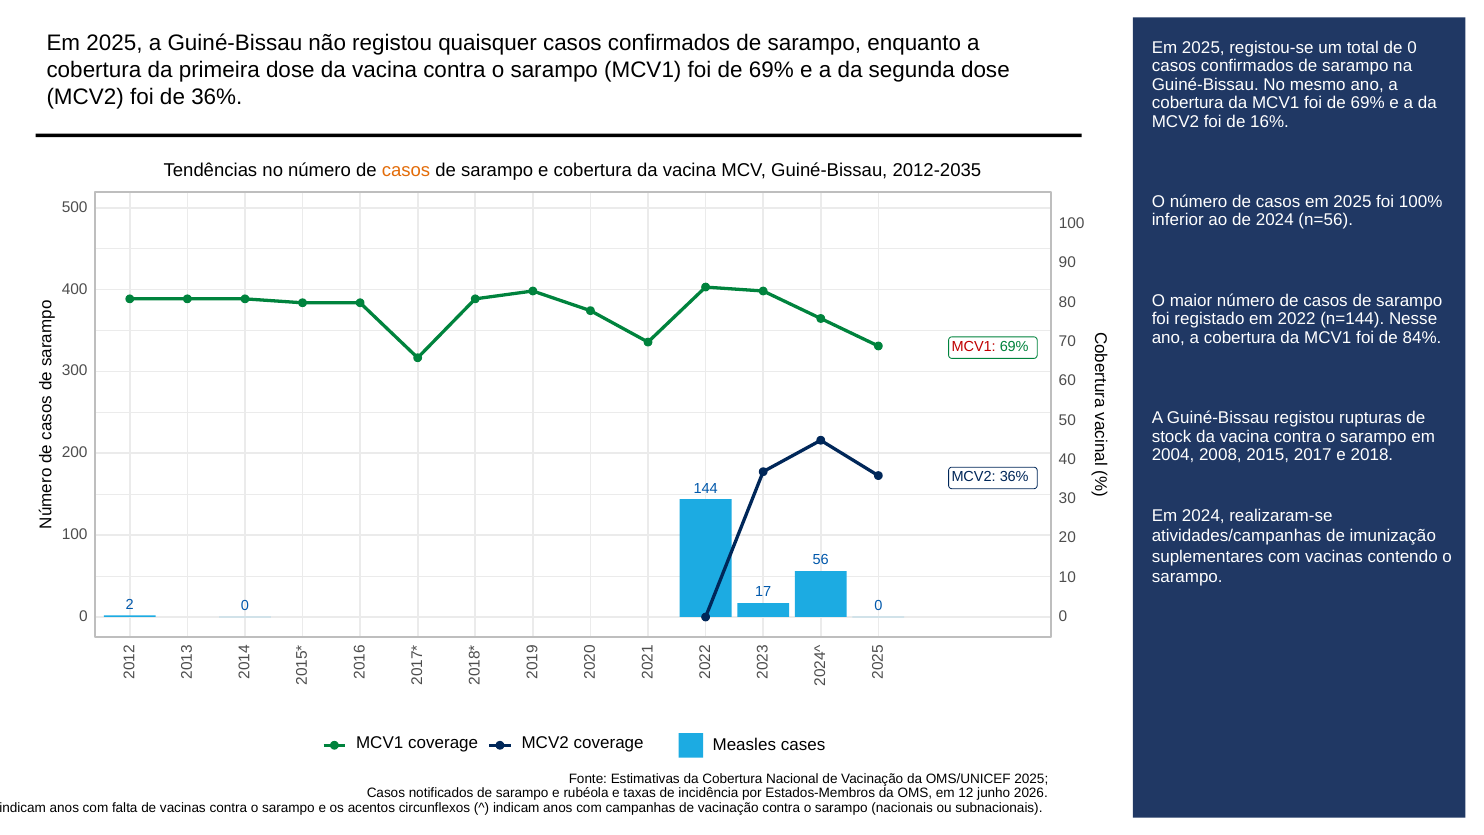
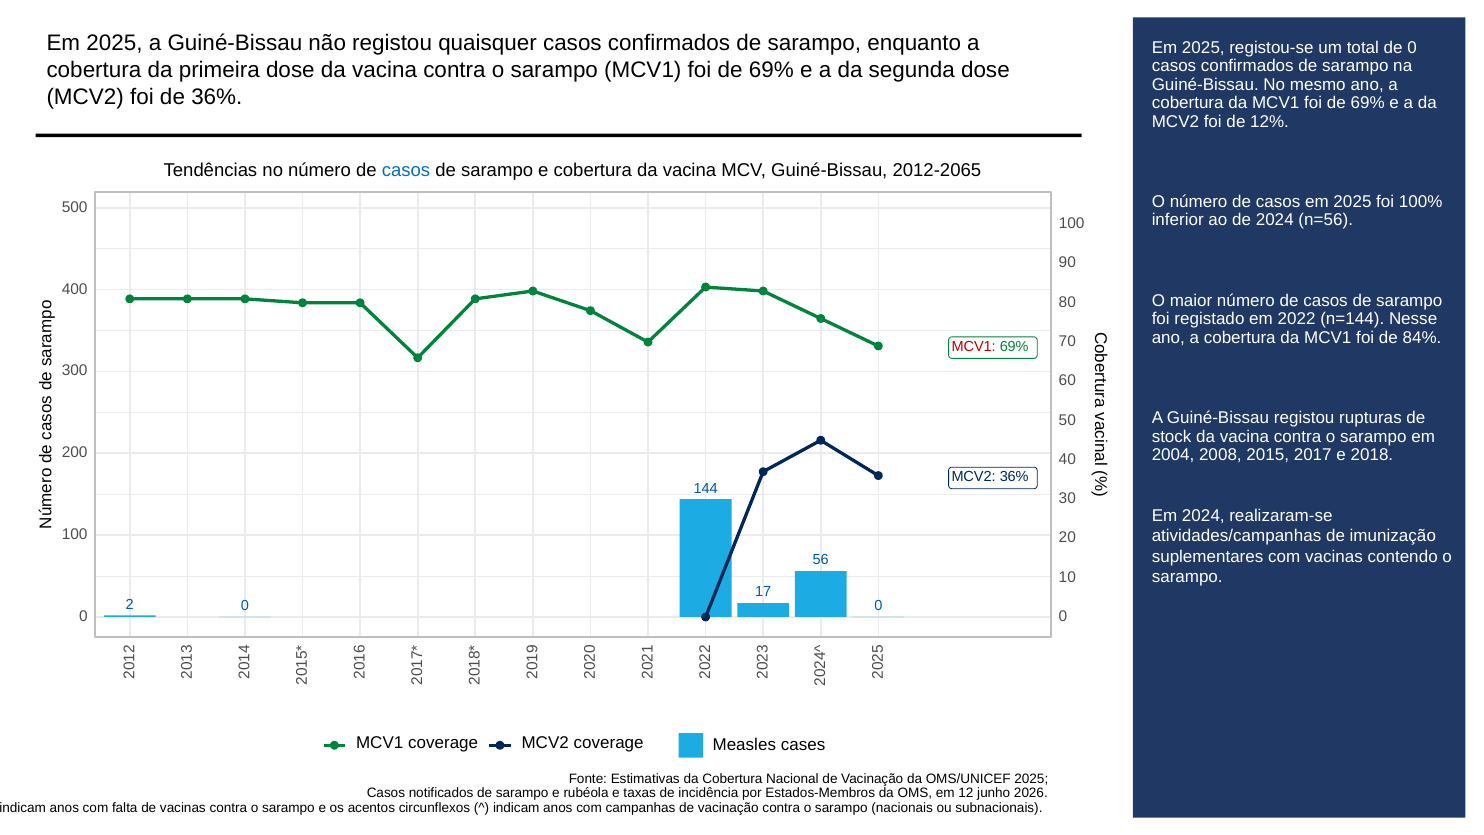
16%: 16% -> 12%
casos at (406, 171) colour: orange -> blue
2012-2035: 2012-2035 -> 2012-2065
